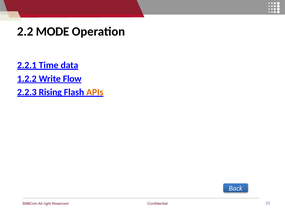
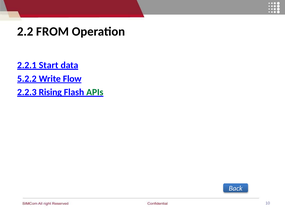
MODE: MODE -> FROM
Time: Time -> Start
1.2.2: 1.2.2 -> 5.2.2
APIs colour: orange -> green
